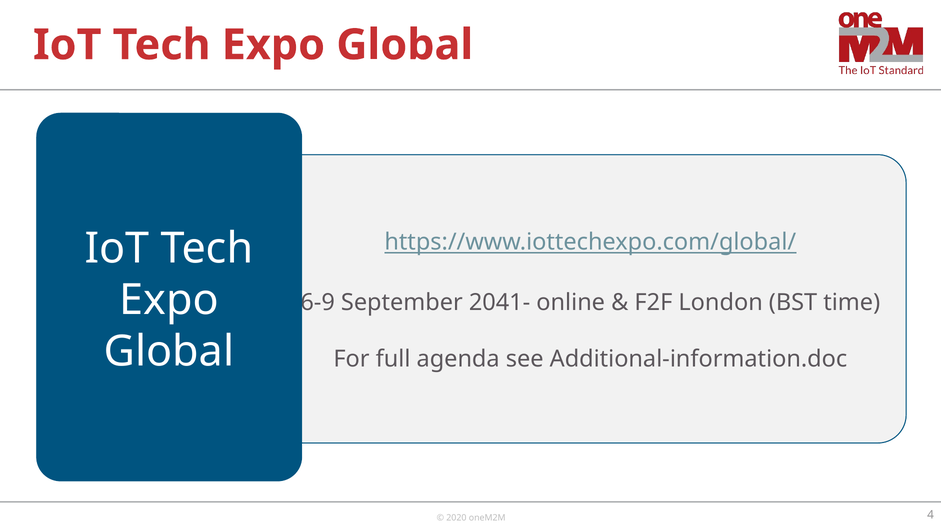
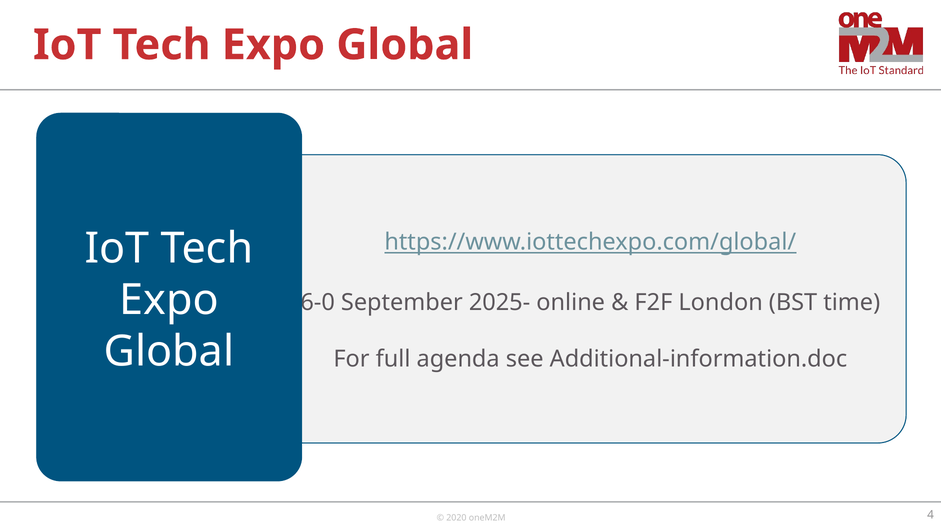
6-9: 6-9 -> 6-0
2041-: 2041- -> 2025-
